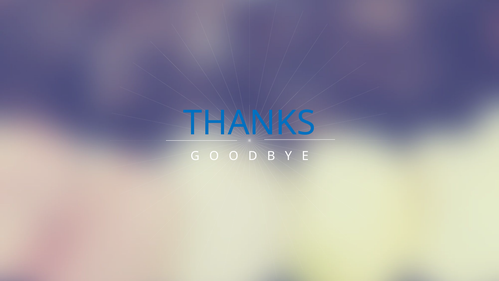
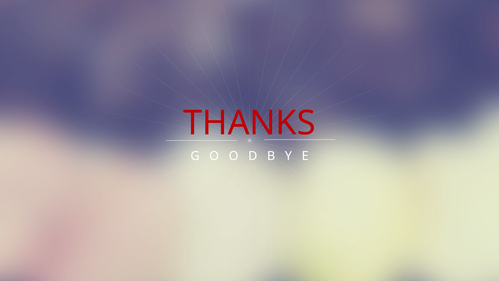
THANKS colour: blue -> red
